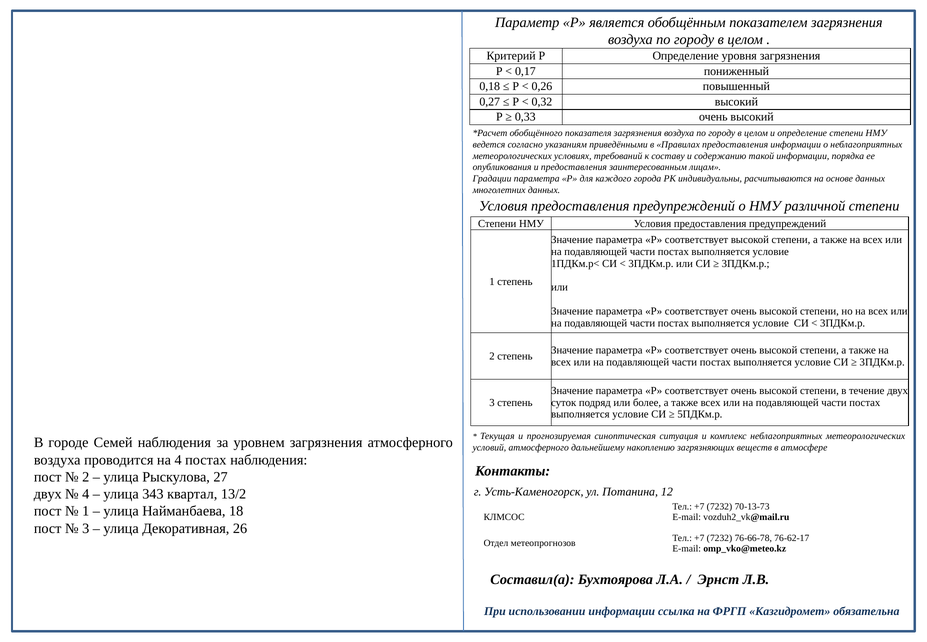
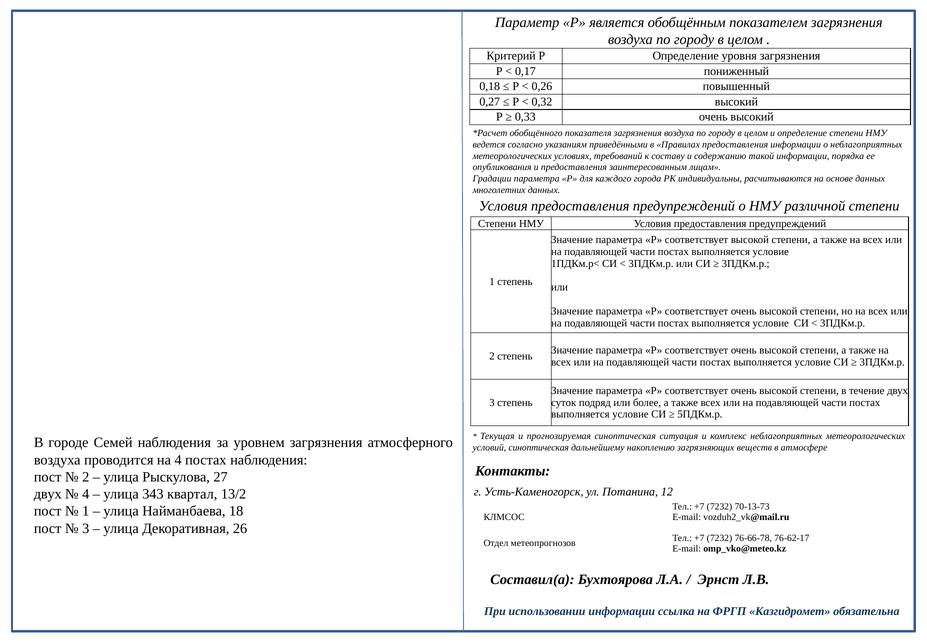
условий атмосферного: атмосферного -> синоптическая
